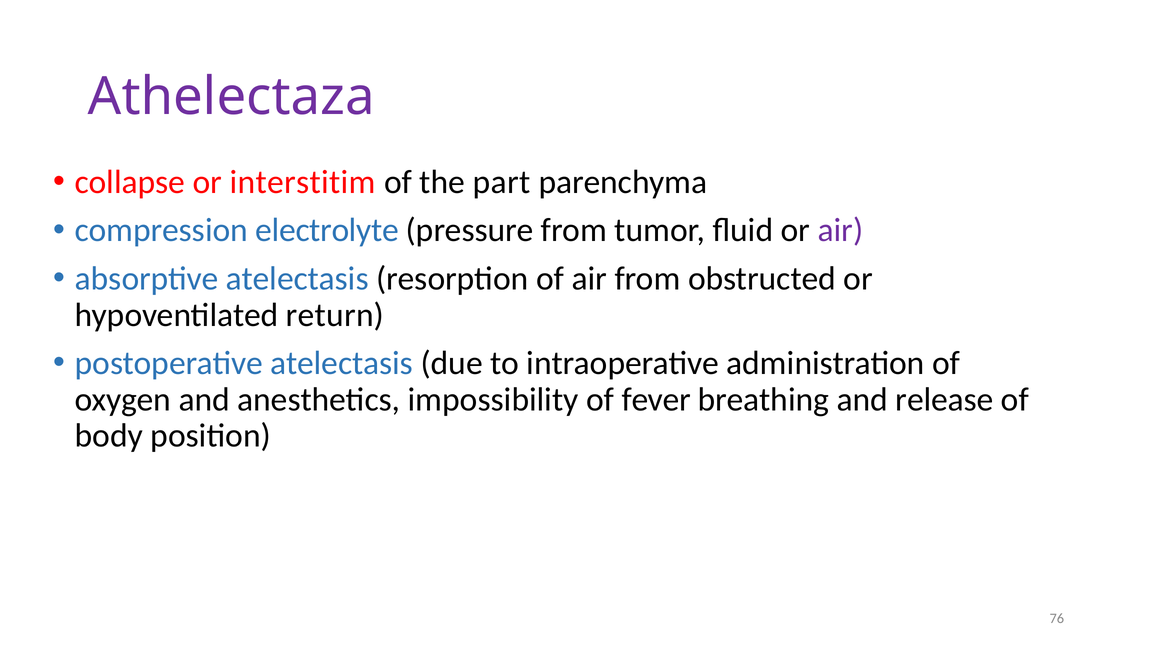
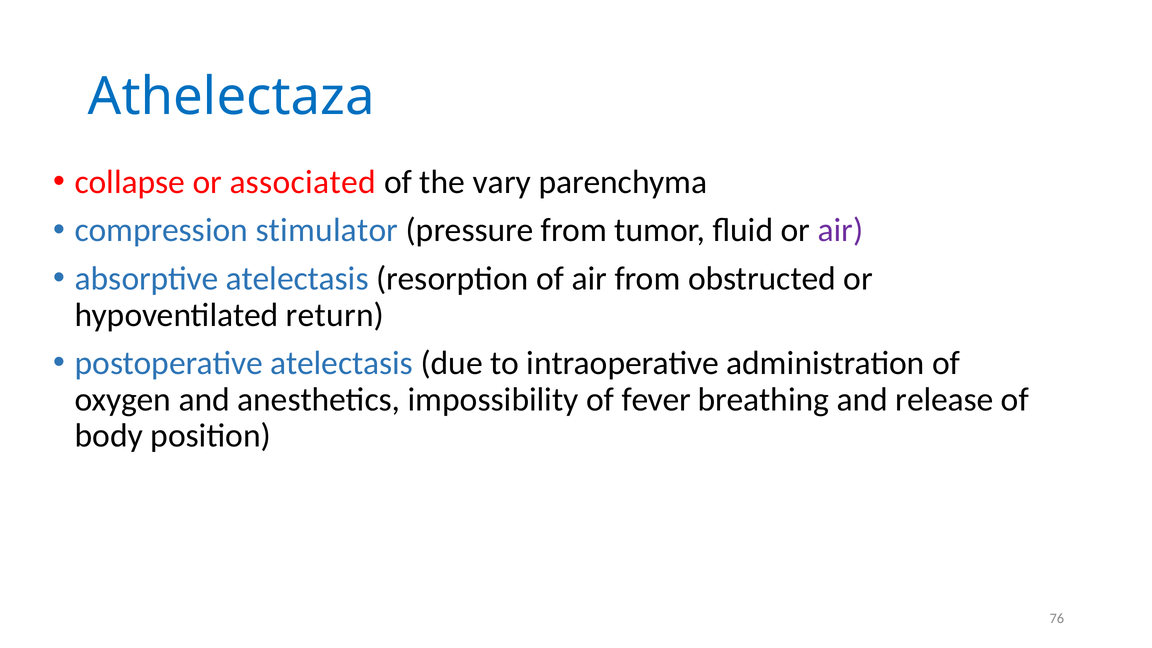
Athelectaza colour: purple -> blue
interstitim: interstitim -> associated
part: part -> vary
electrolyte: electrolyte -> stimulator
